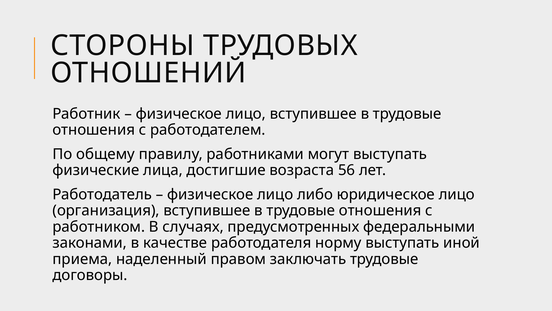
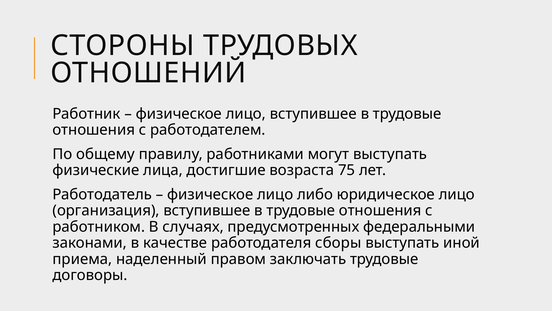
56: 56 -> 75
норму: норму -> сборы
